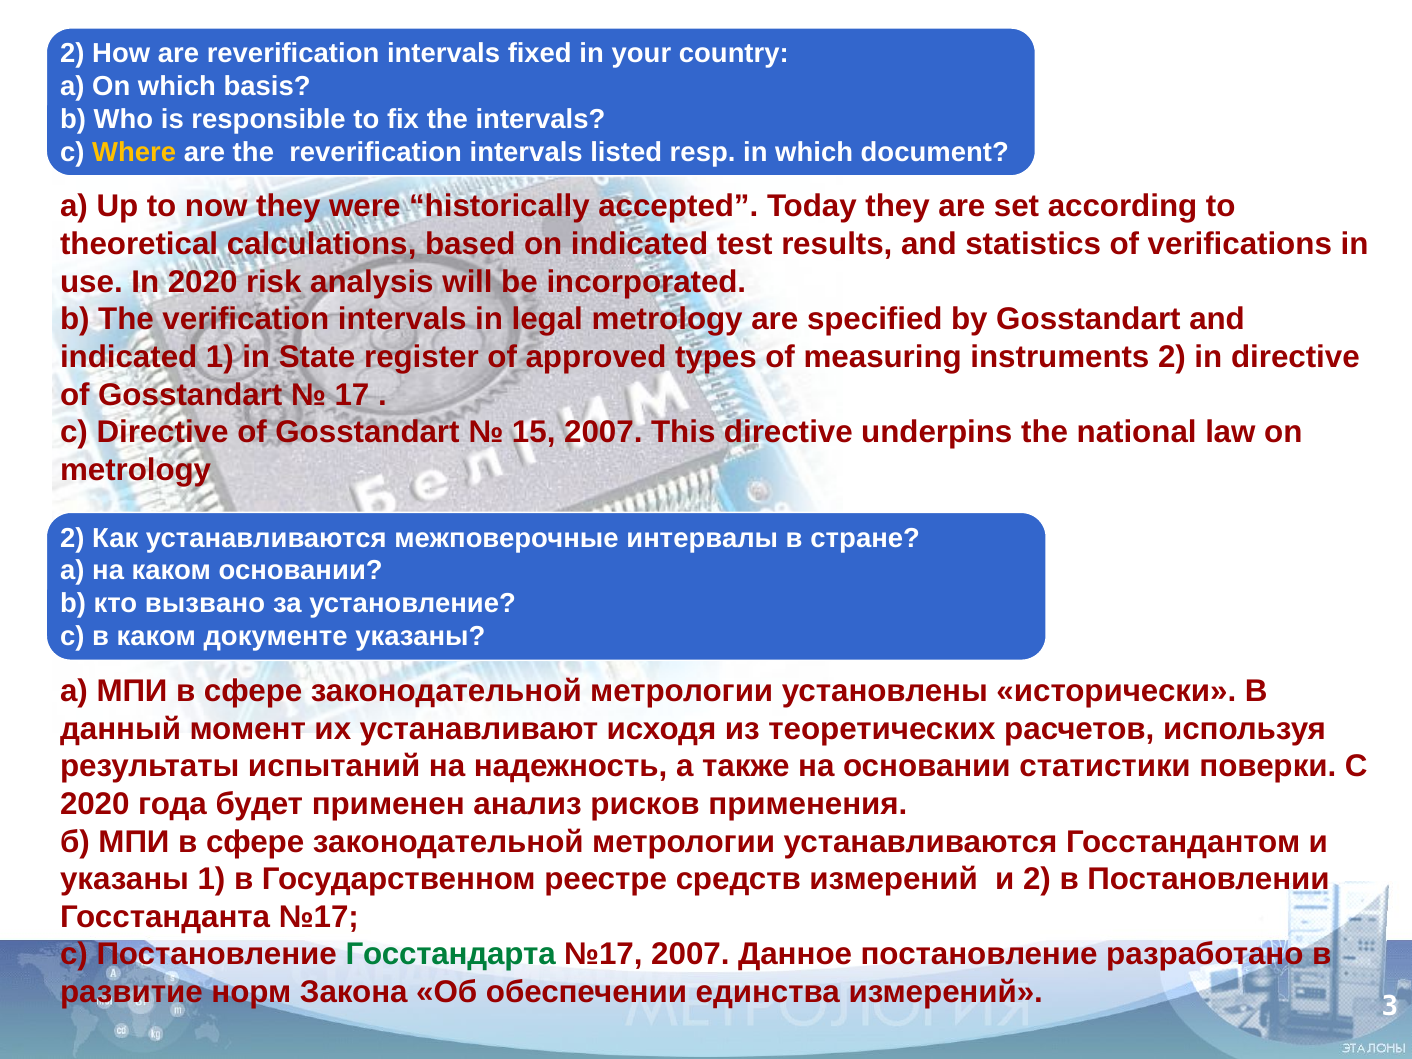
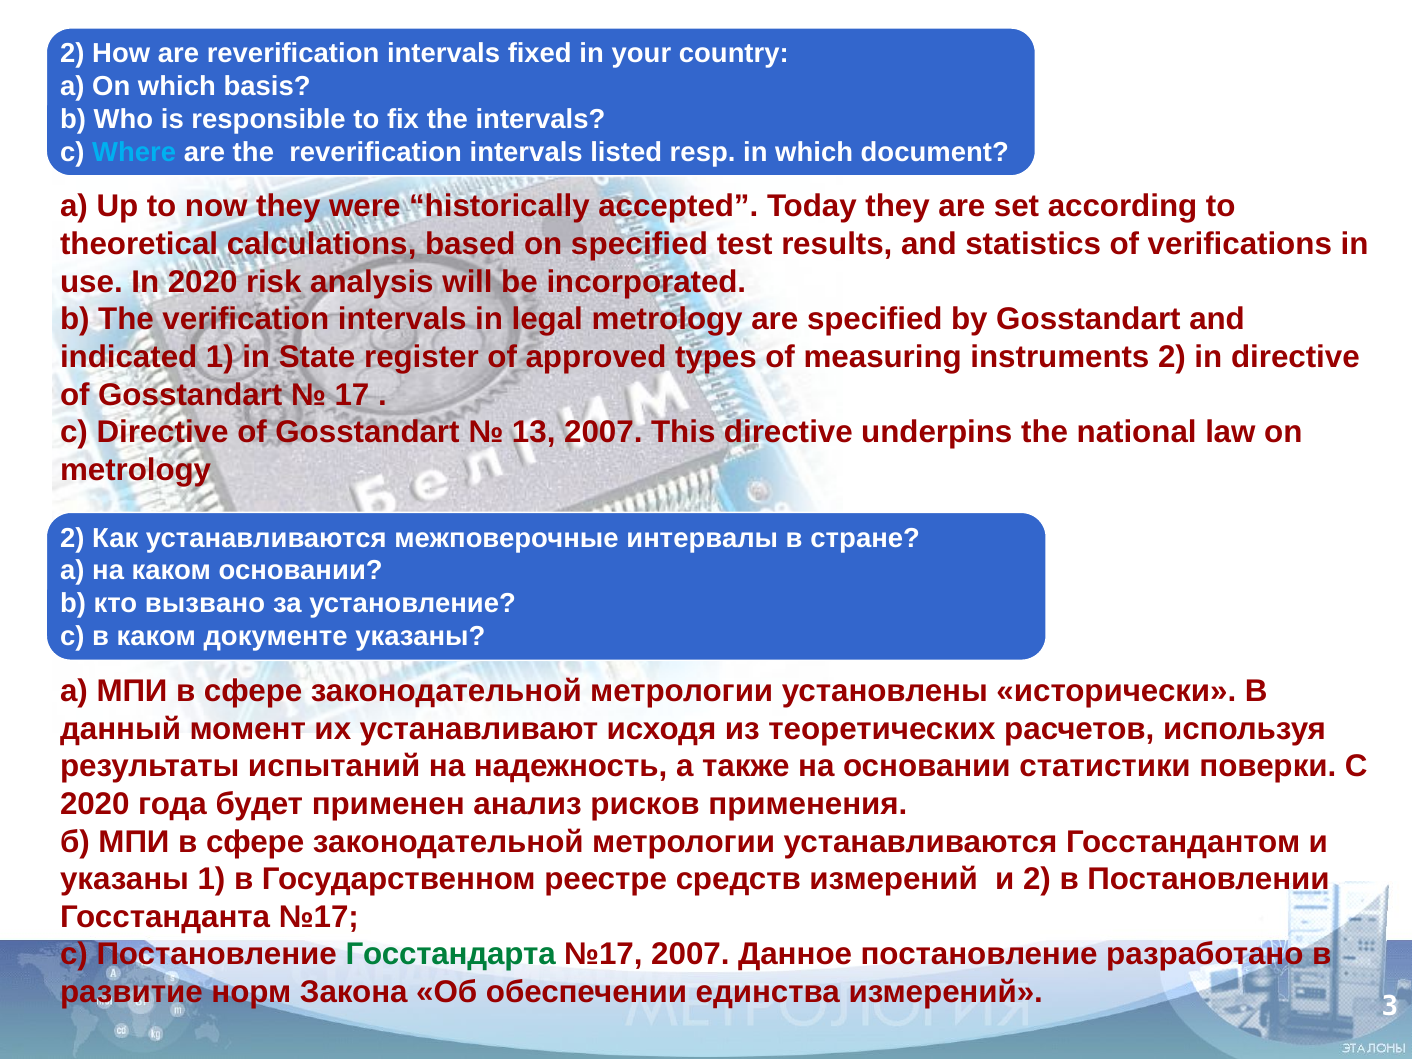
Where colour: yellow -> light blue
on indicated: indicated -> specified
15: 15 -> 13
